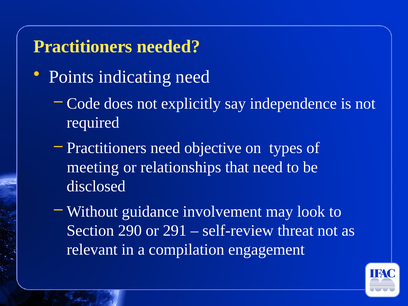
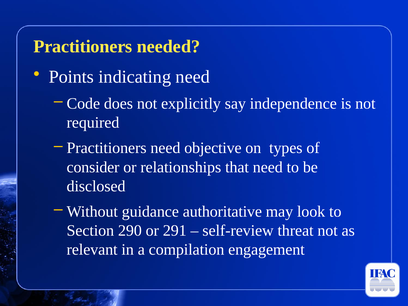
meeting: meeting -> consider
involvement: involvement -> authoritative
